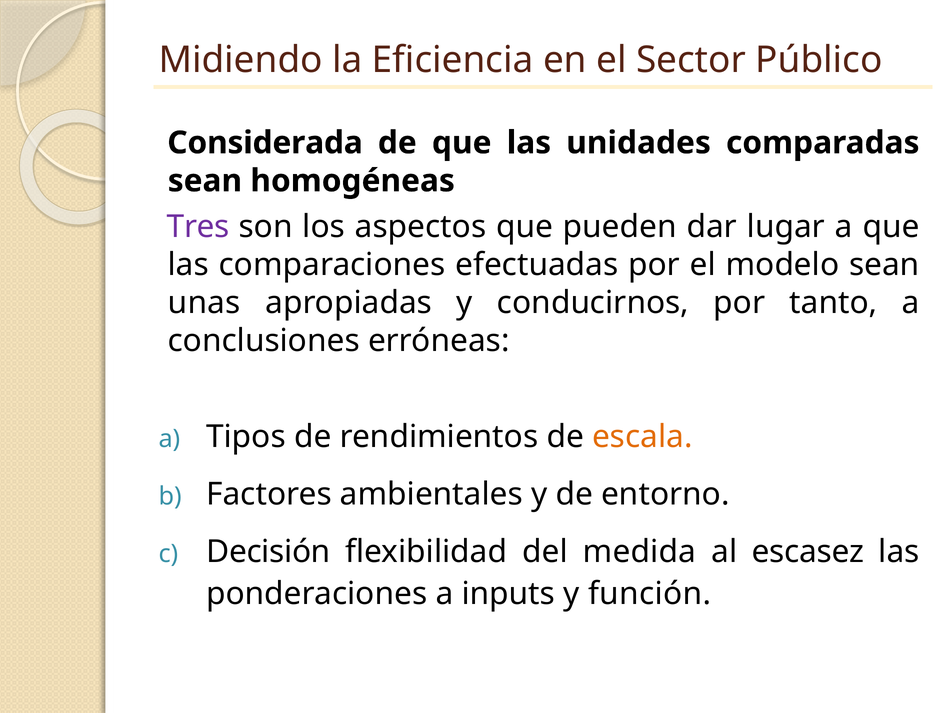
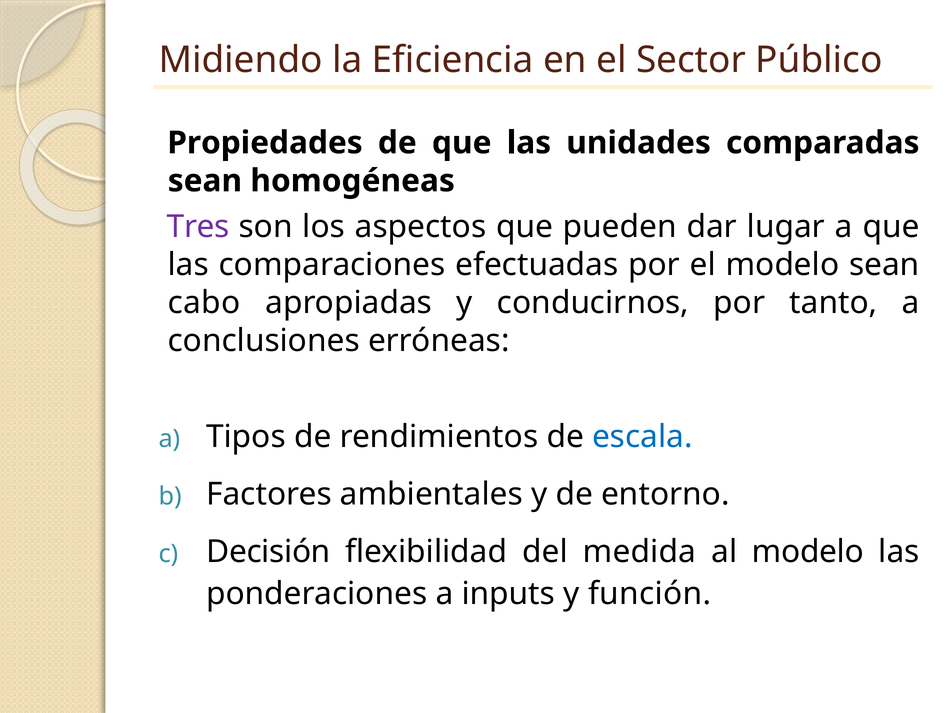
Considerada: Considerada -> Propiedades
unas: unas -> cabo
escala colour: orange -> blue
al escasez: escasez -> modelo
